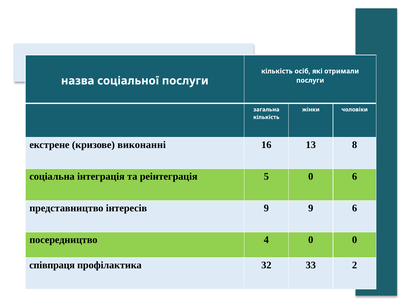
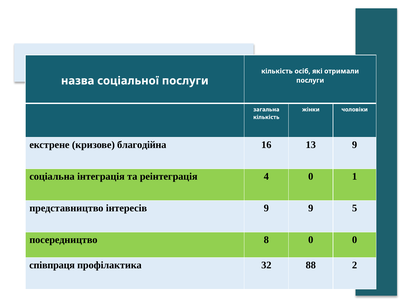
виконанні: виконанні -> благодійна
13 8: 8 -> 9
5: 5 -> 4
0 6: 6 -> 1
9 6: 6 -> 5
4: 4 -> 8
33: 33 -> 88
